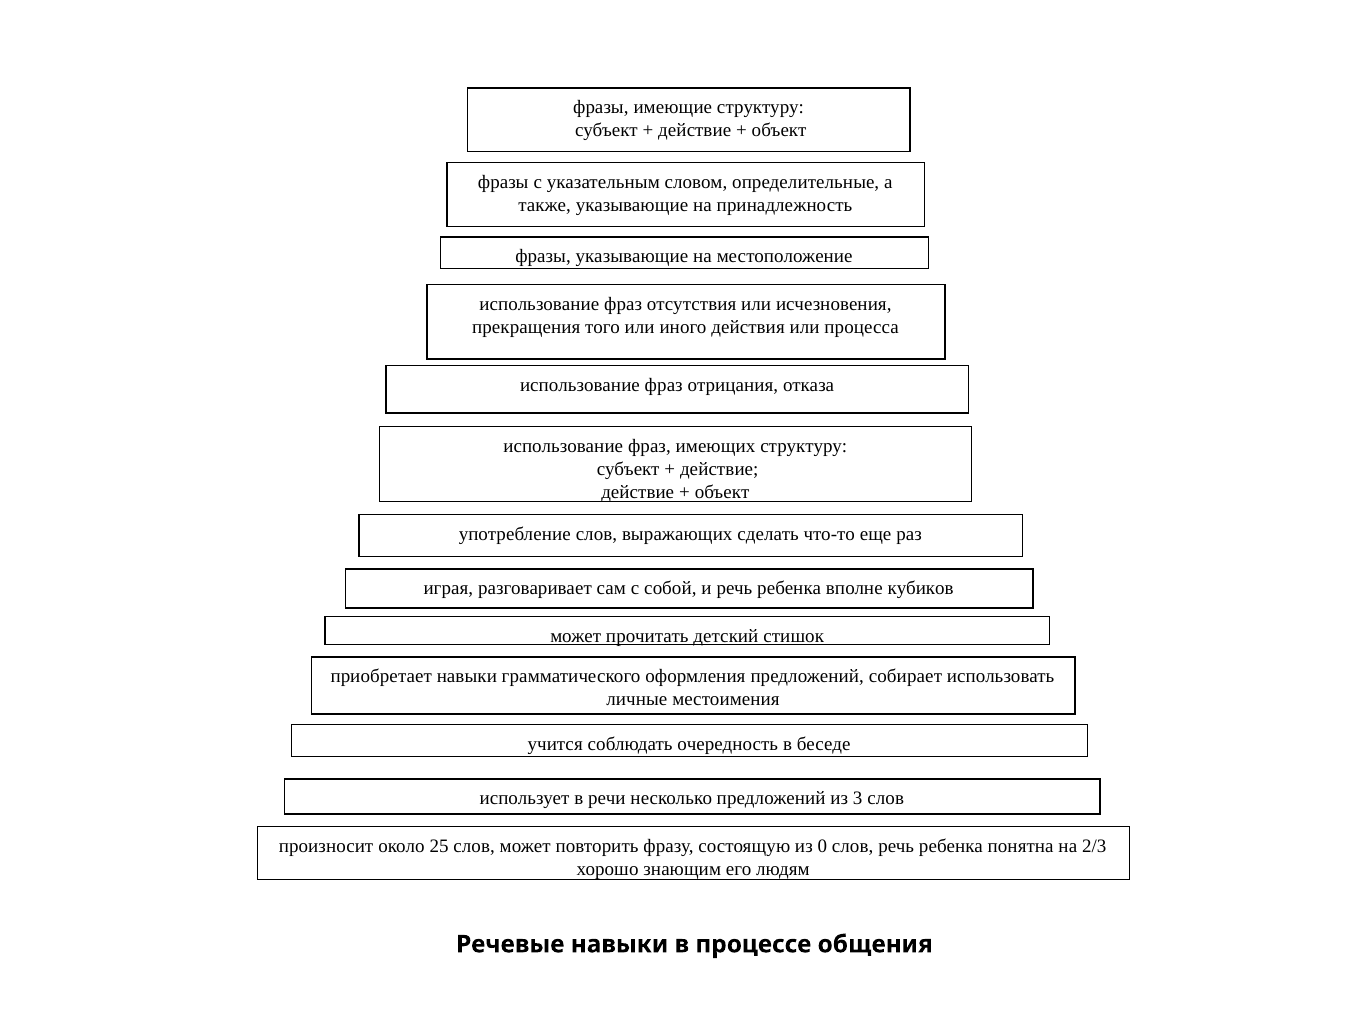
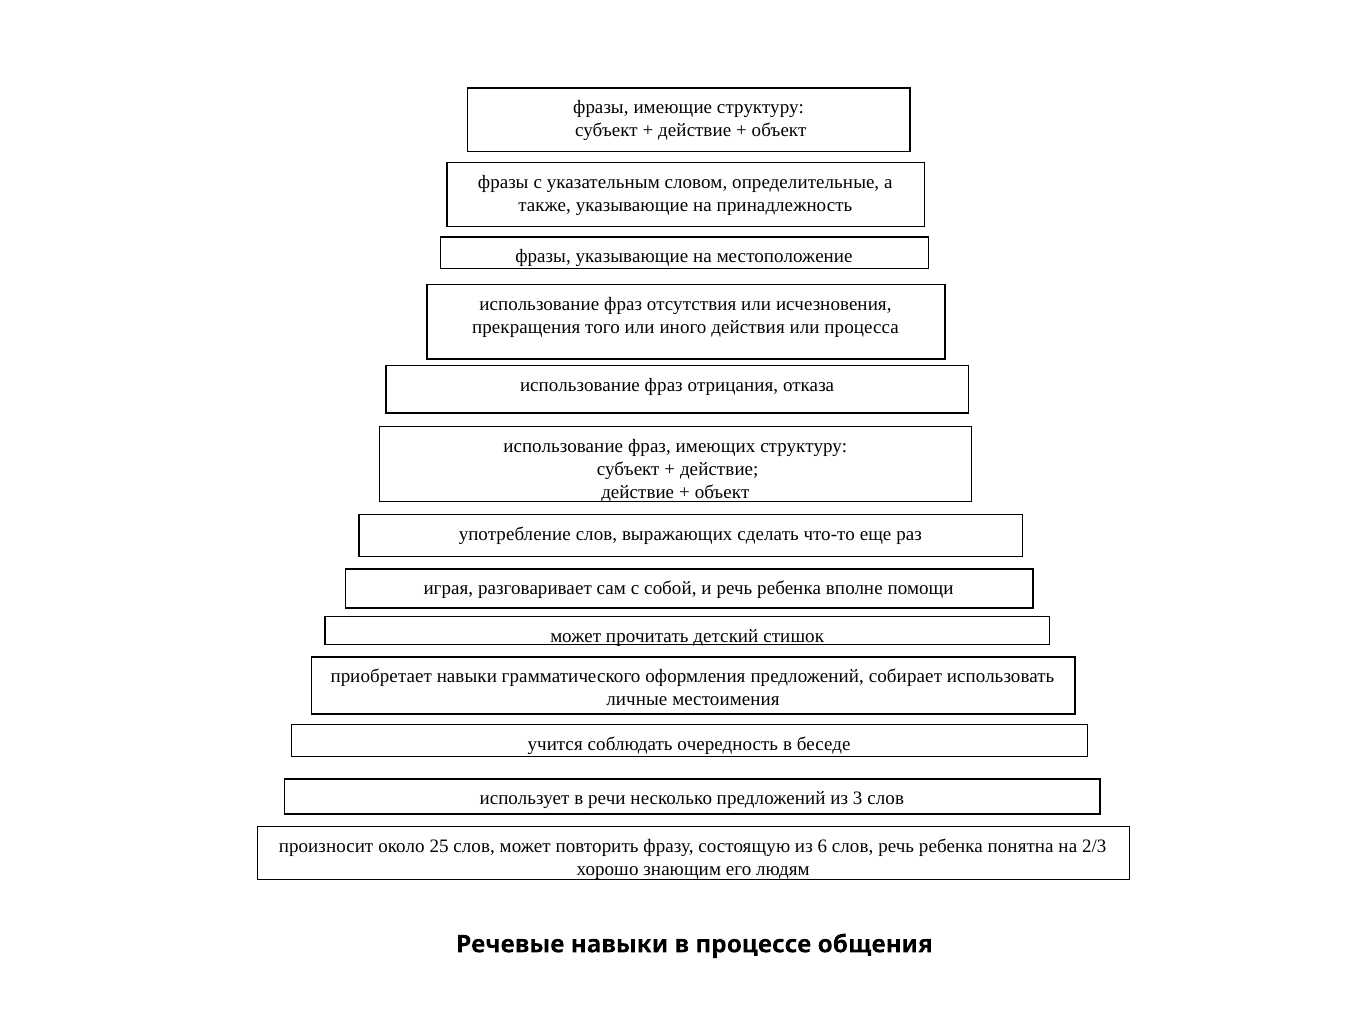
кубиков: кубиков -> помощи
0: 0 -> 6
